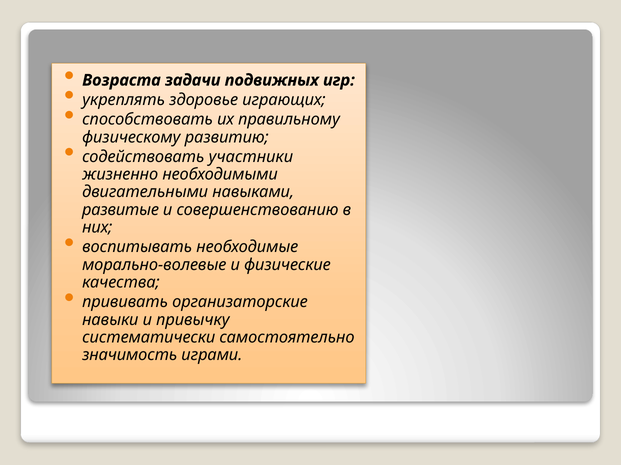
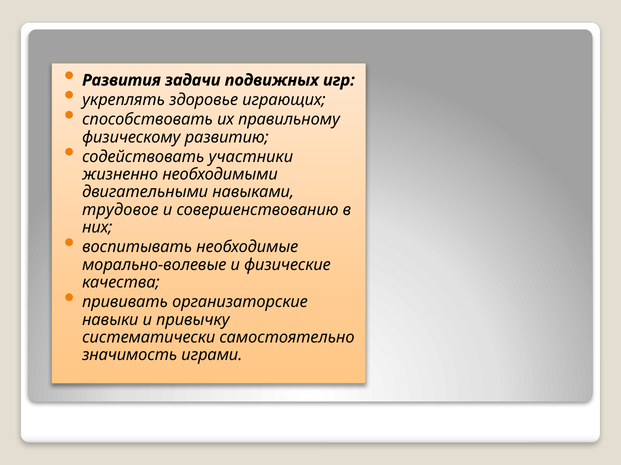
Возраста: Возраста -> Развития
развитые: развитые -> трудовое
